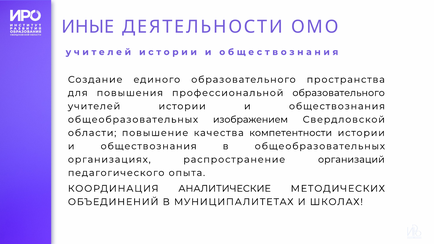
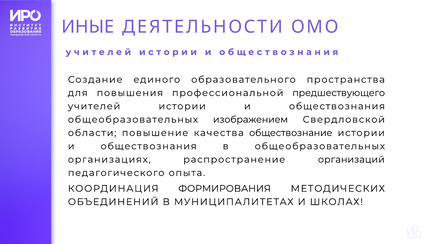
профессиональной образовательного: образовательного -> предшествующего
компетентности: компетентности -> обществознание
АНАЛИТИЧЕСКИЕ: АНАЛИТИЧЕСКИЕ -> ФОРМИРОВАНИЯ
